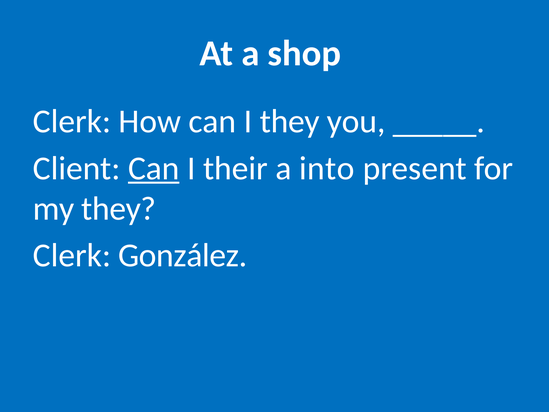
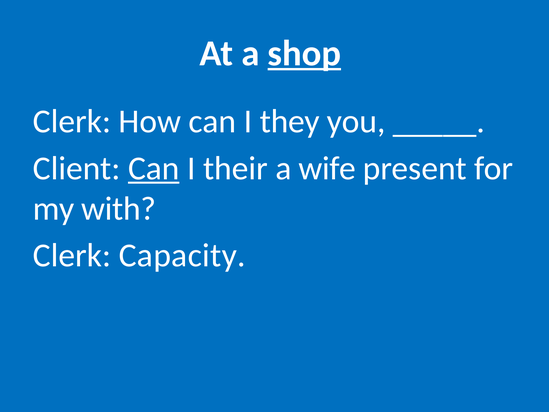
shop underline: none -> present
into: into -> wife
my they: they -> with
González: González -> Capacity
